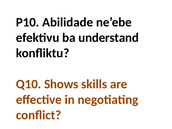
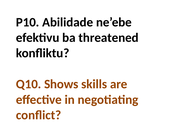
understand: understand -> threatened
